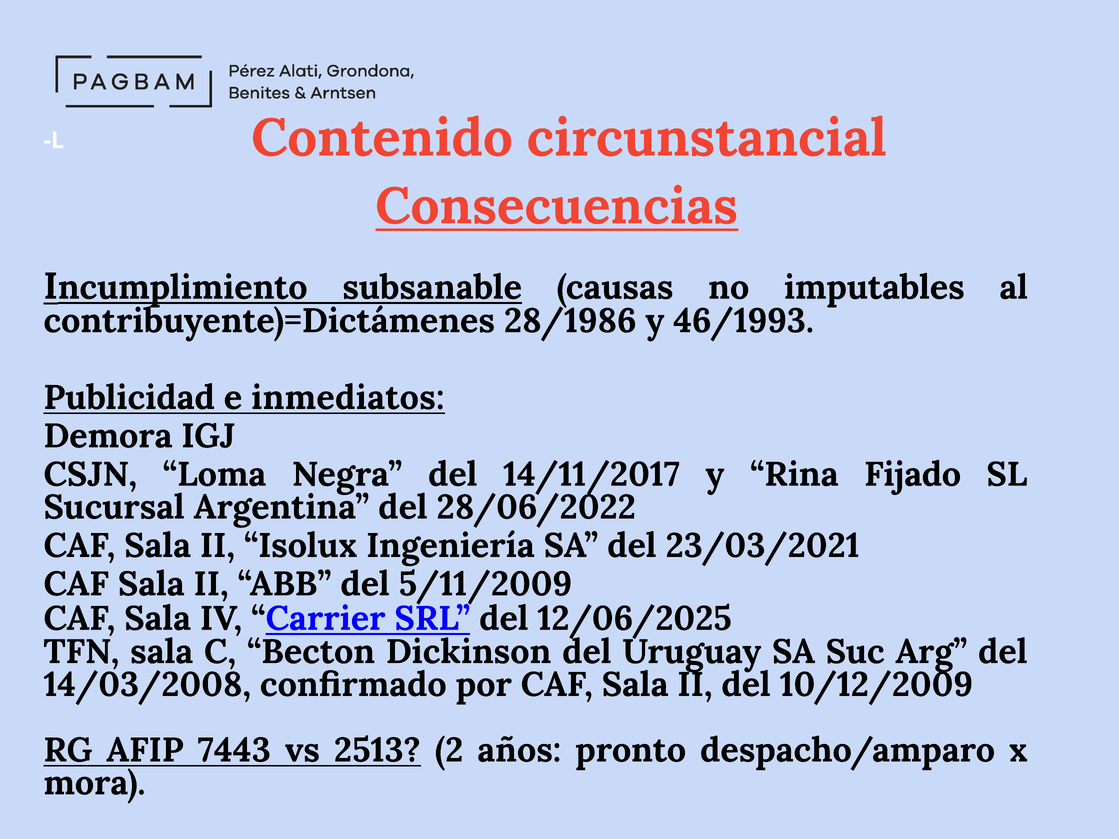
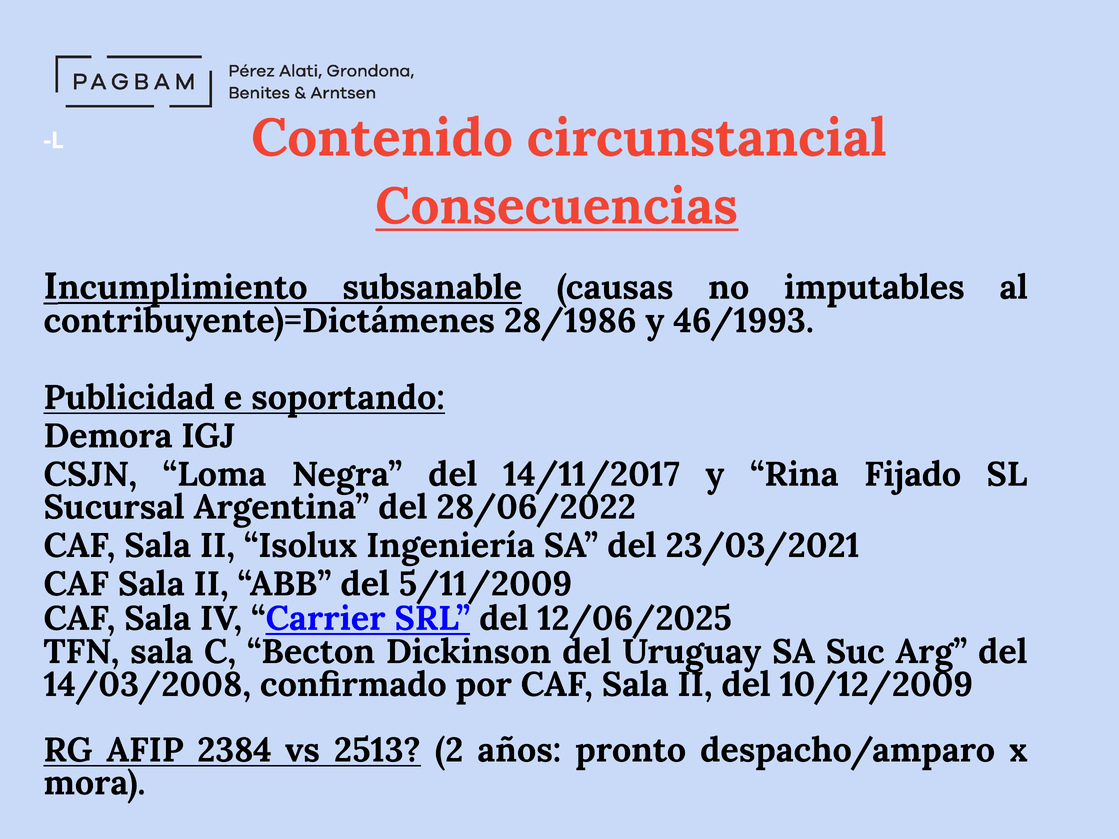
inmediatos: inmediatos -> soportando
7443: 7443 -> 2384
